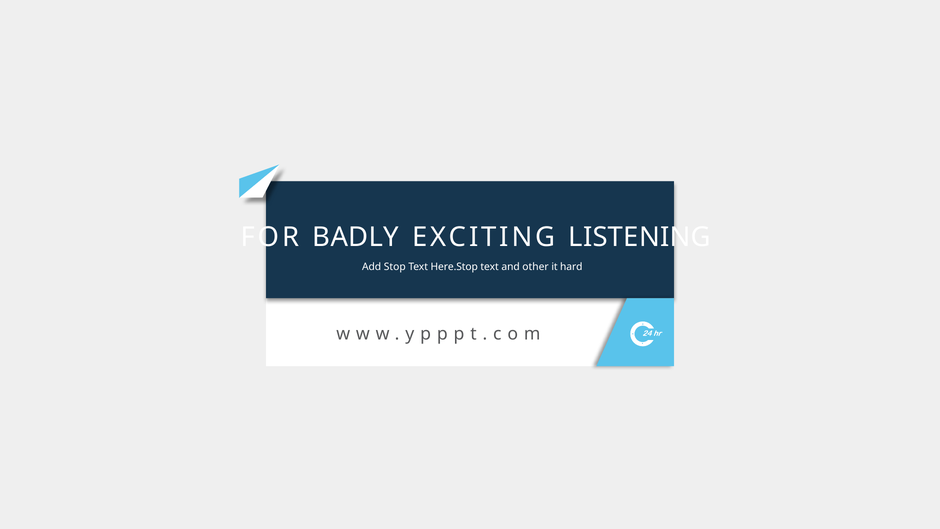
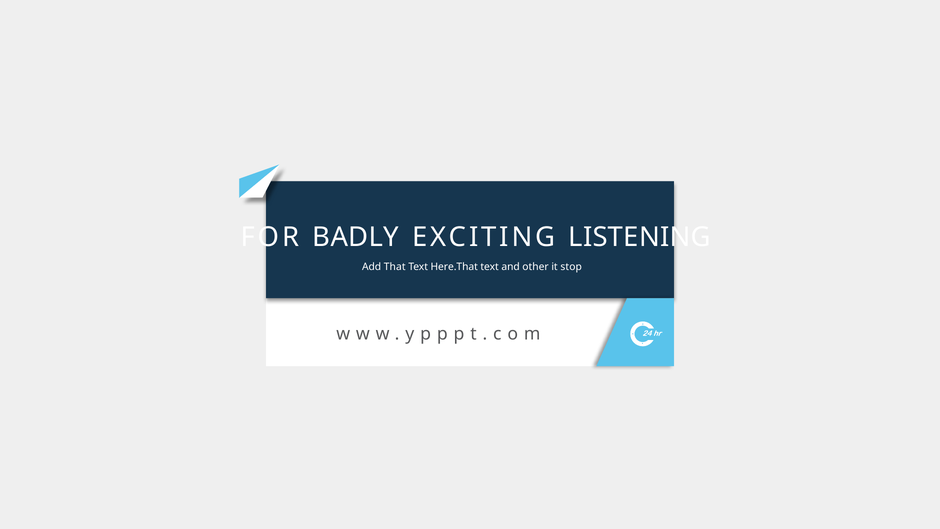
Stop: Stop -> That
Here.Stop: Here.Stop -> Here.That
hard: hard -> stop
